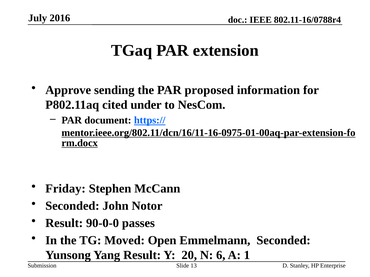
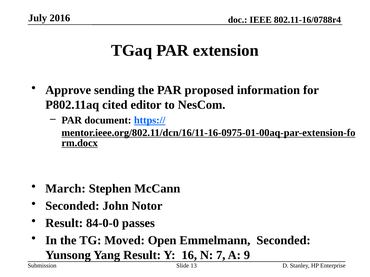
under: under -> editor
Friday: Friday -> March
90-0-0: 90-0-0 -> 84-0-0
20: 20 -> 16
6: 6 -> 7
1: 1 -> 9
